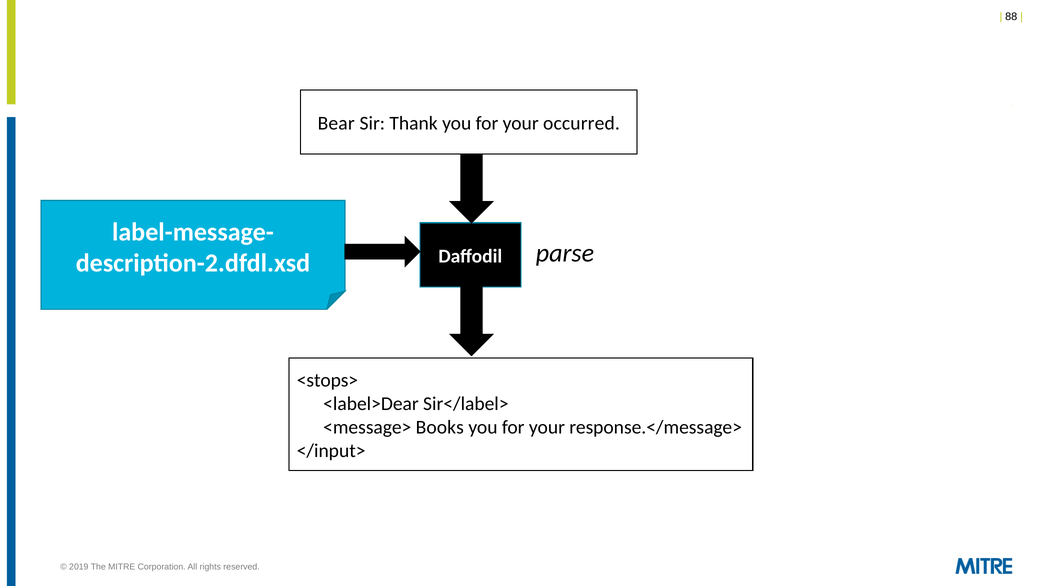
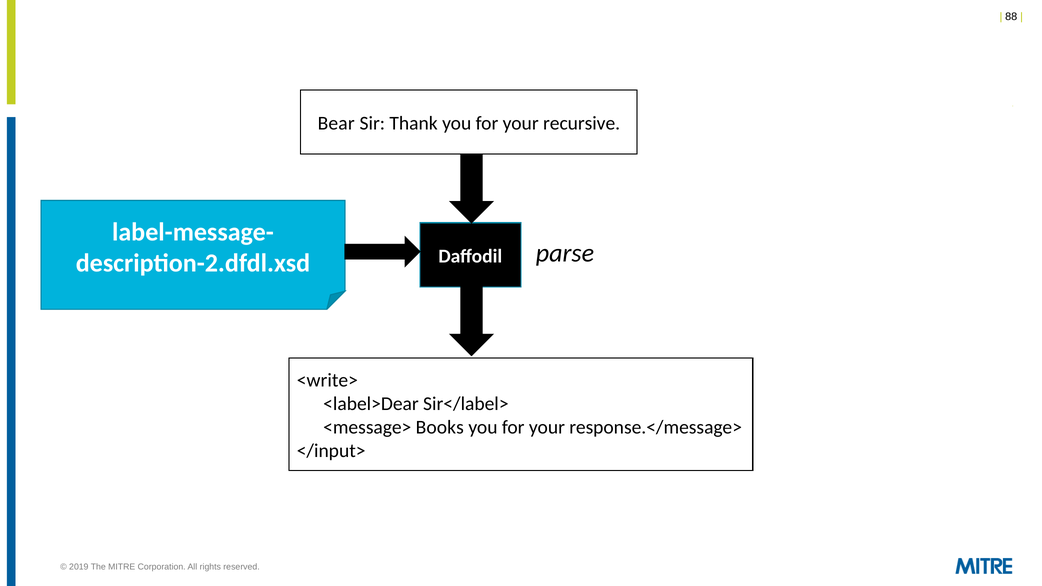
occurred: occurred -> recursive
<stops>: <stops> -> <write>
